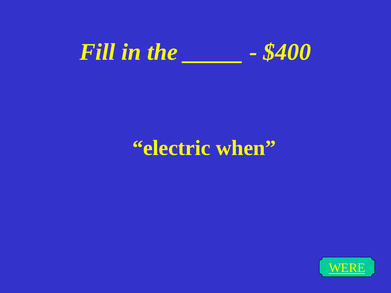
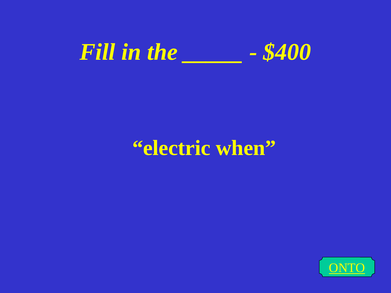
WERE: WERE -> ONTO
